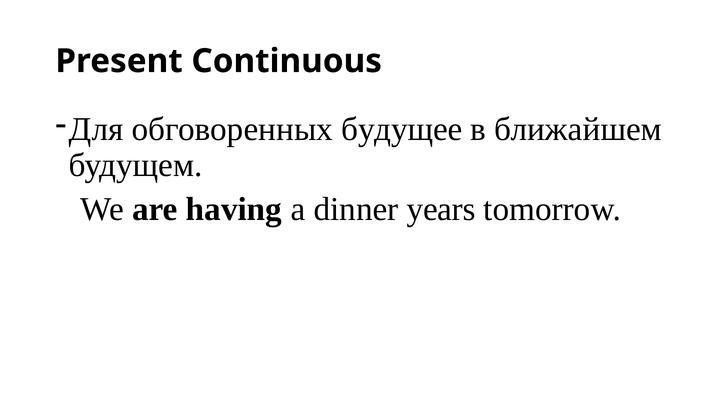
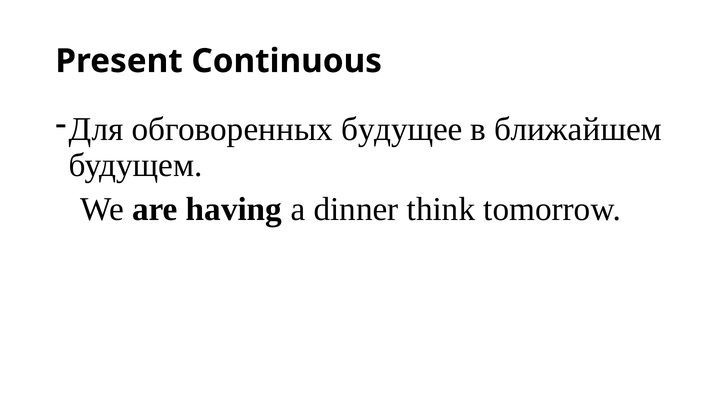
years: years -> think
